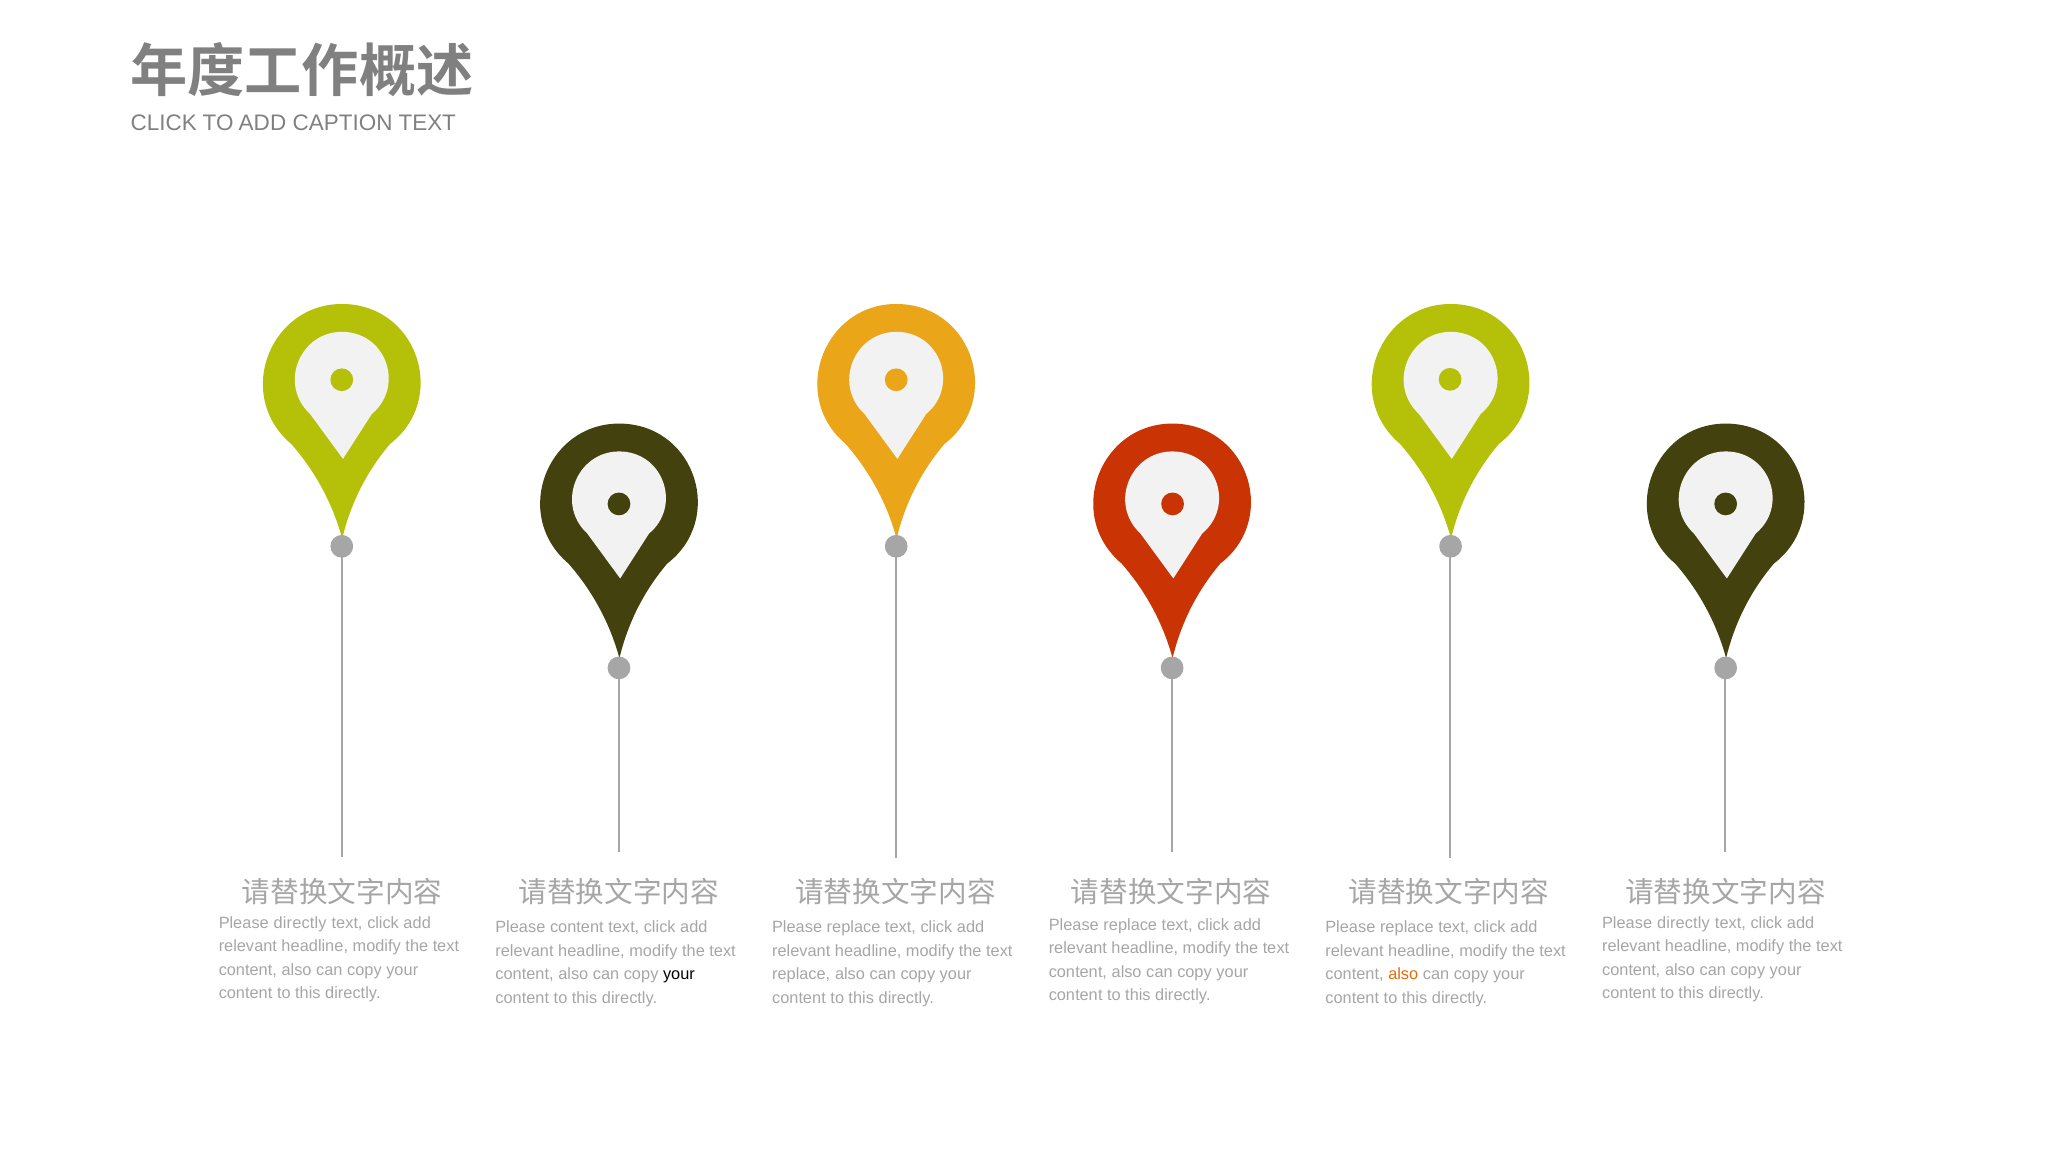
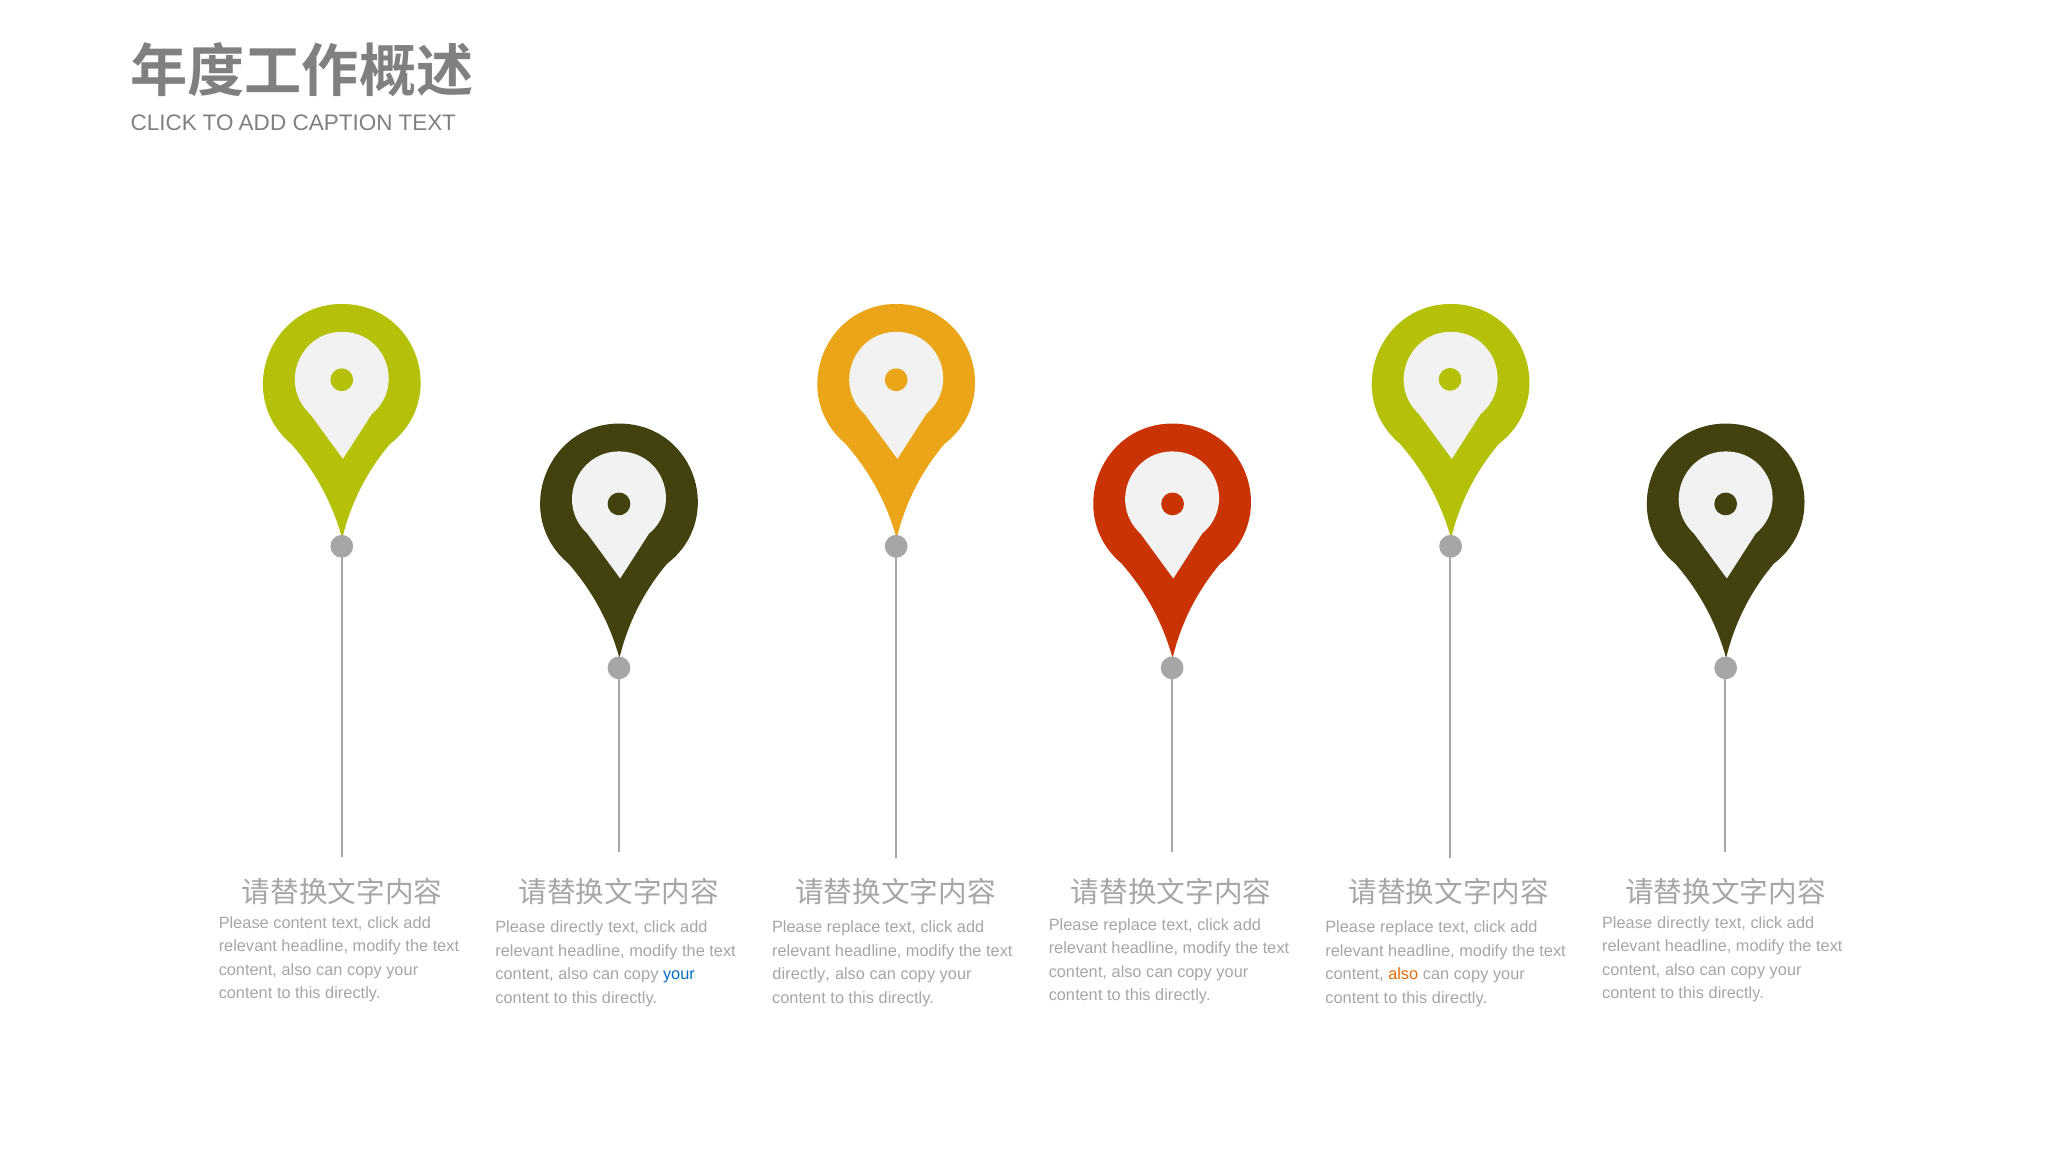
directly at (300, 923): directly -> content
content at (577, 928): content -> directly
your at (679, 975) colour: black -> blue
replace at (801, 975): replace -> directly
